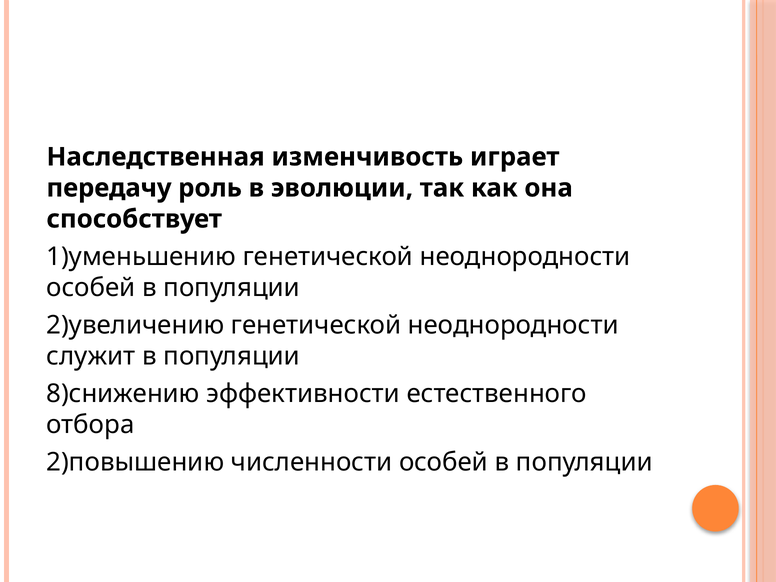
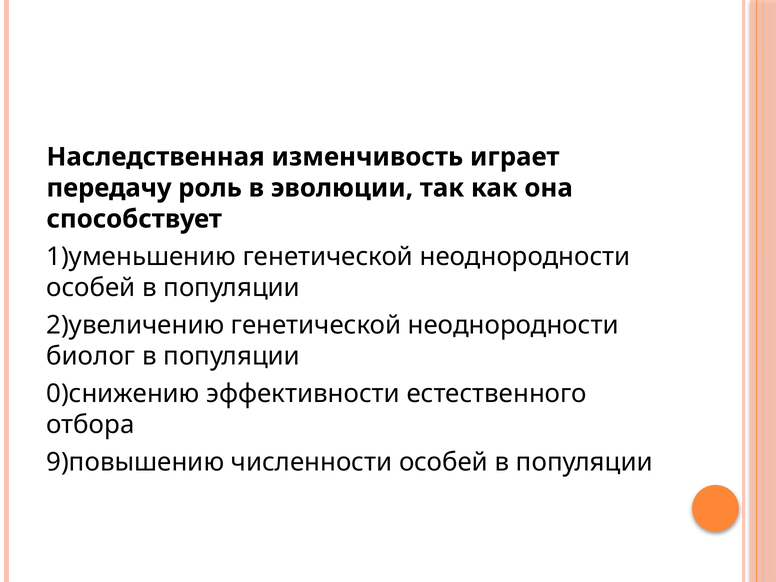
служит: служит -> биолог
8)снижению: 8)снижению -> 0)снижению
2)повышению: 2)повышению -> 9)повышению
